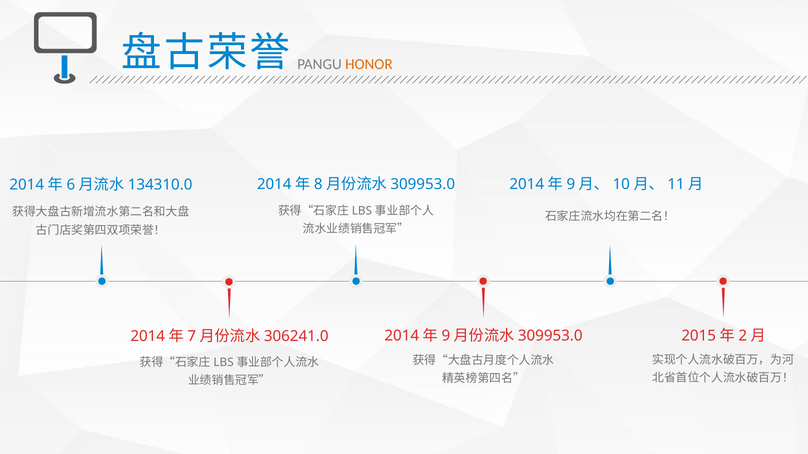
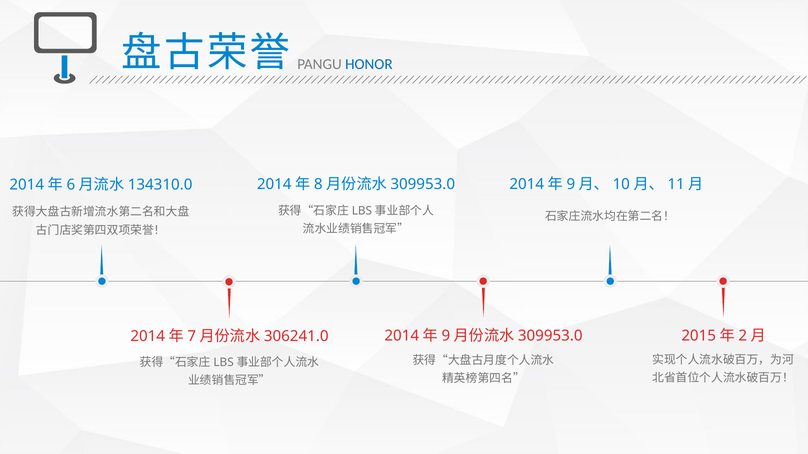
HONOR colour: orange -> blue
